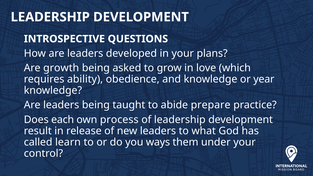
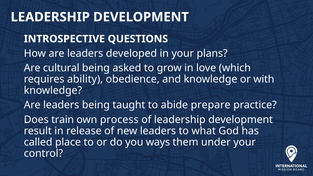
growth: growth -> cultural
year: year -> with
each: each -> train
learn: learn -> place
